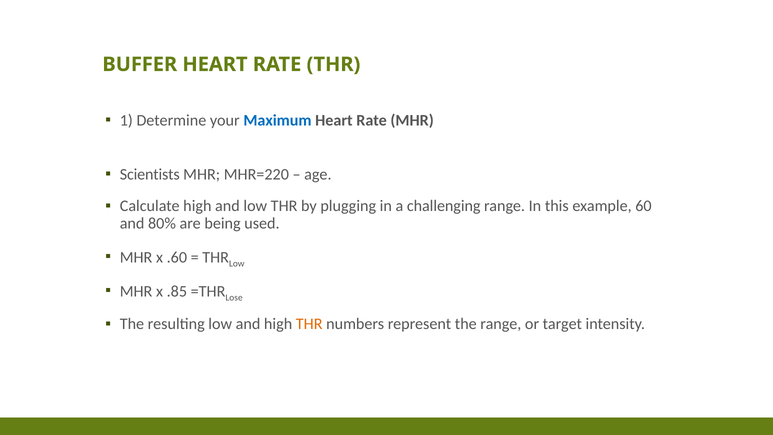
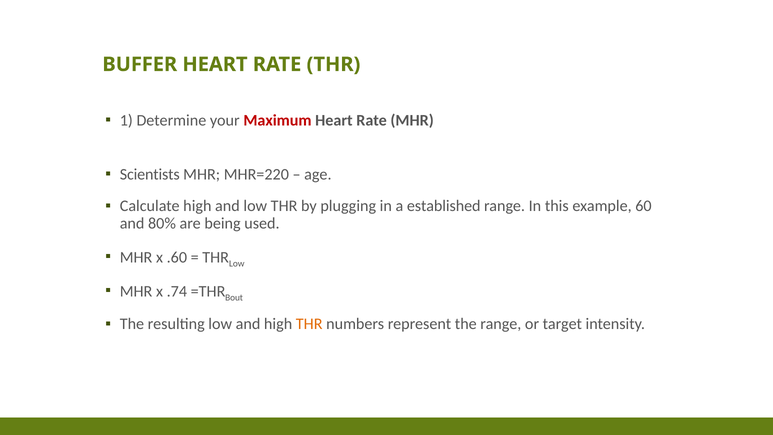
Maximum colour: blue -> red
challenging: challenging -> established
.85: .85 -> .74
Lose: Lose -> Bout
